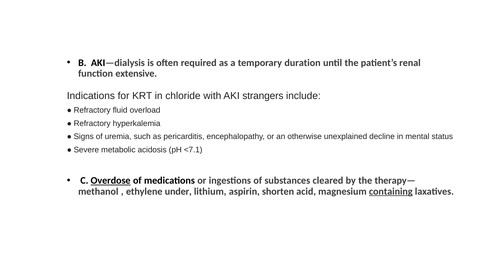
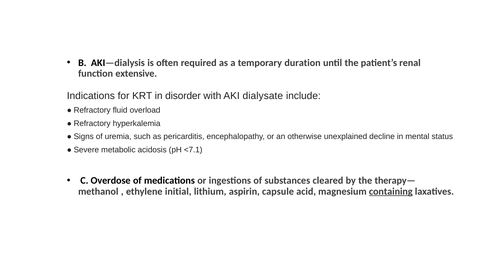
chloride: chloride -> disorder
strangers: strangers -> dialysate
Overdose underline: present -> none
under: under -> initial
shorten: shorten -> capsule
